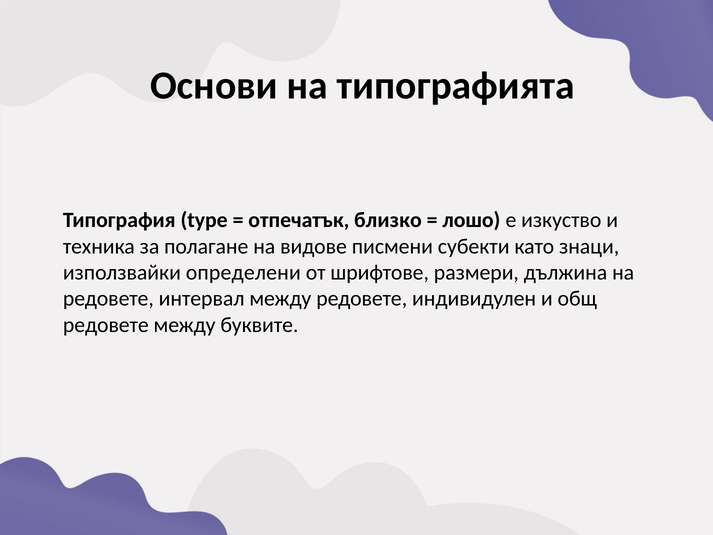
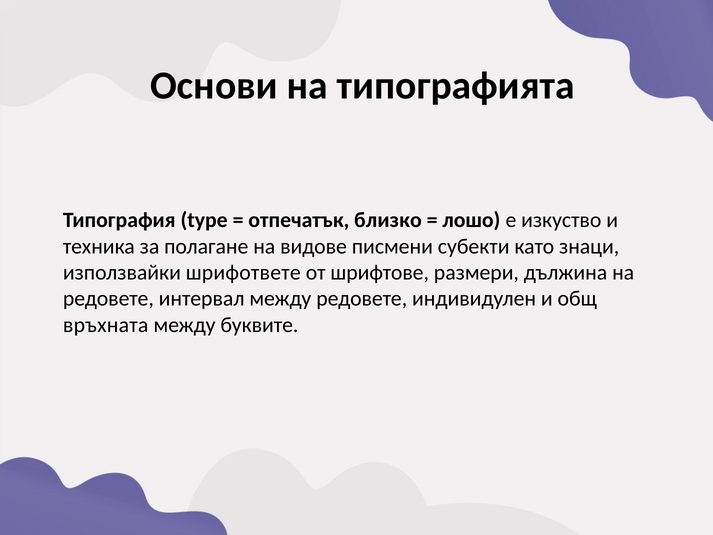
определени: определени -> шрифответе
редовете at (106, 325): редовете -> връхната
